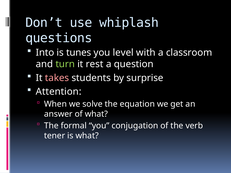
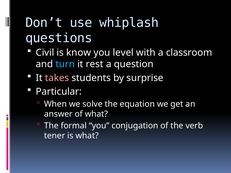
Into: Into -> Civil
tunes: tunes -> know
turn colour: light green -> light blue
Attention: Attention -> Particular
